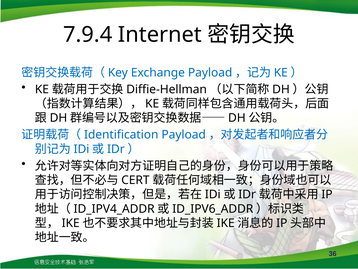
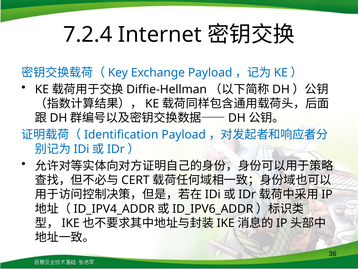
7.9.4: 7.9.4 -> 7.2.4
